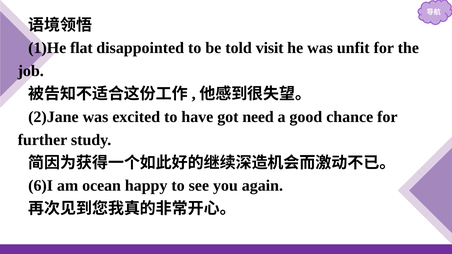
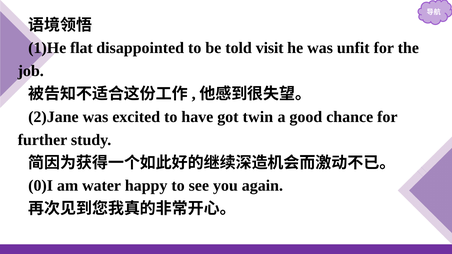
need: need -> twin
6)I: 6)I -> 0)I
ocean: ocean -> water
